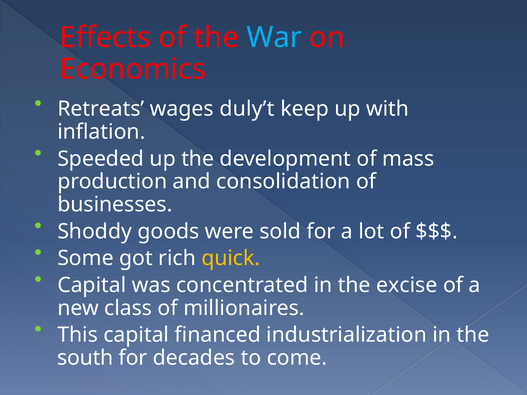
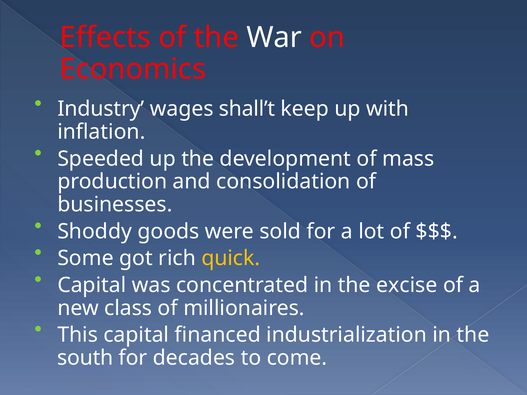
War colour: light blue -> white
Retreats: Retreats -> Industry
duly’t: duly’t -> shall’t
